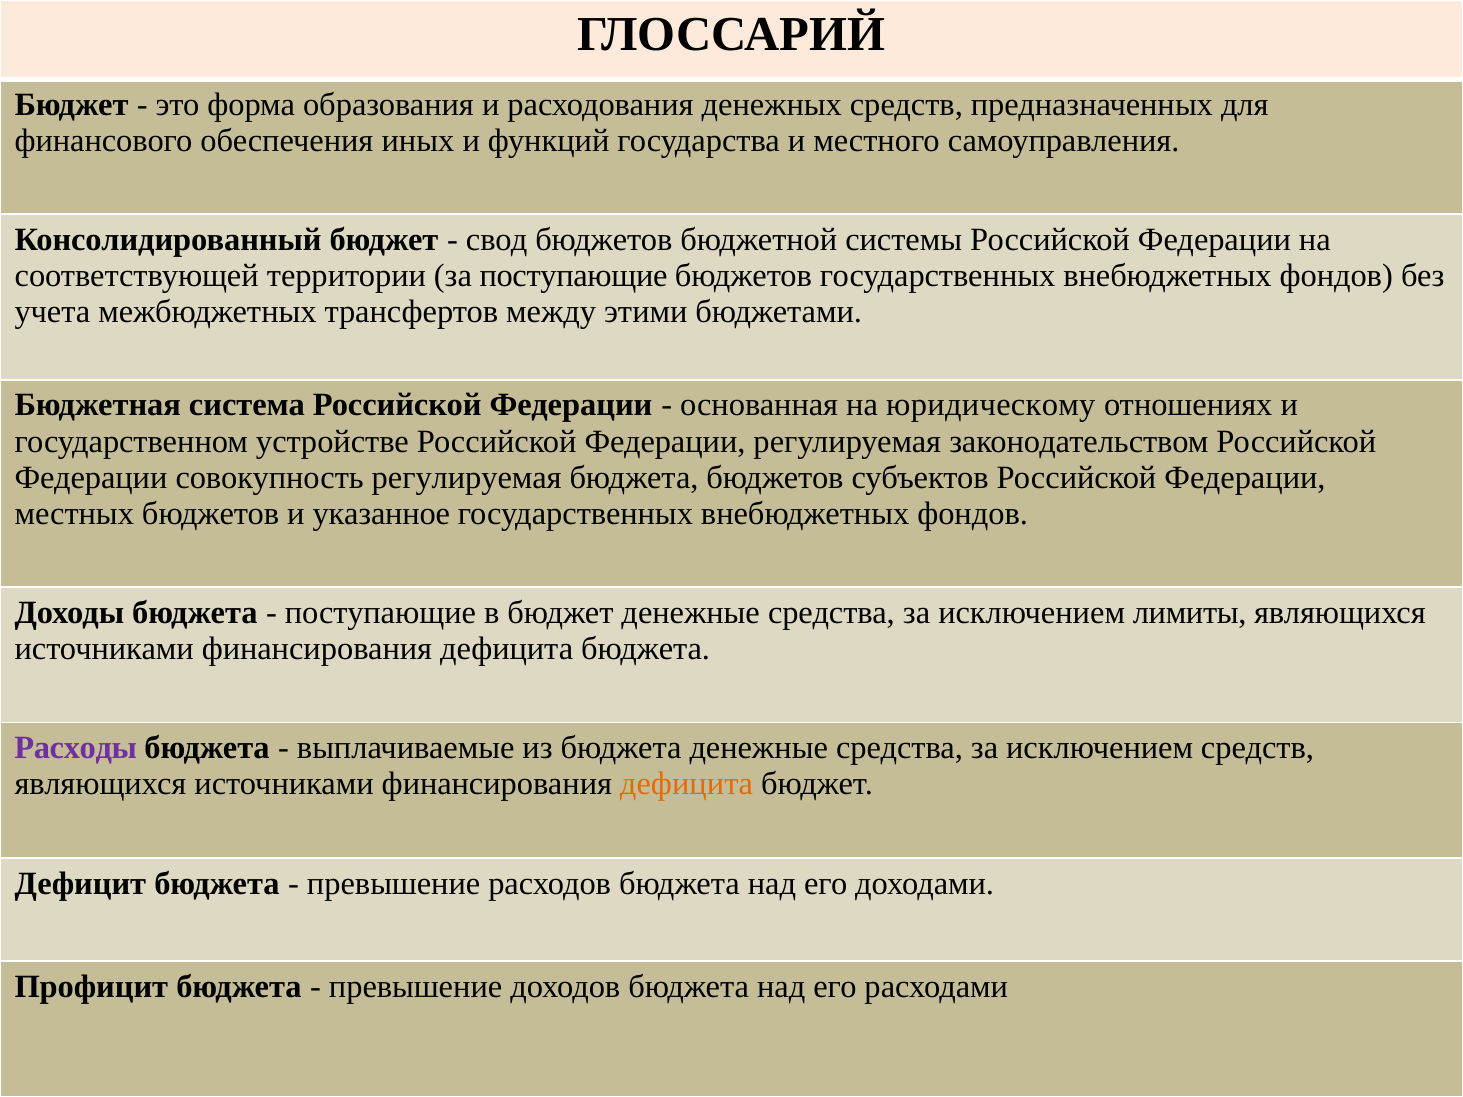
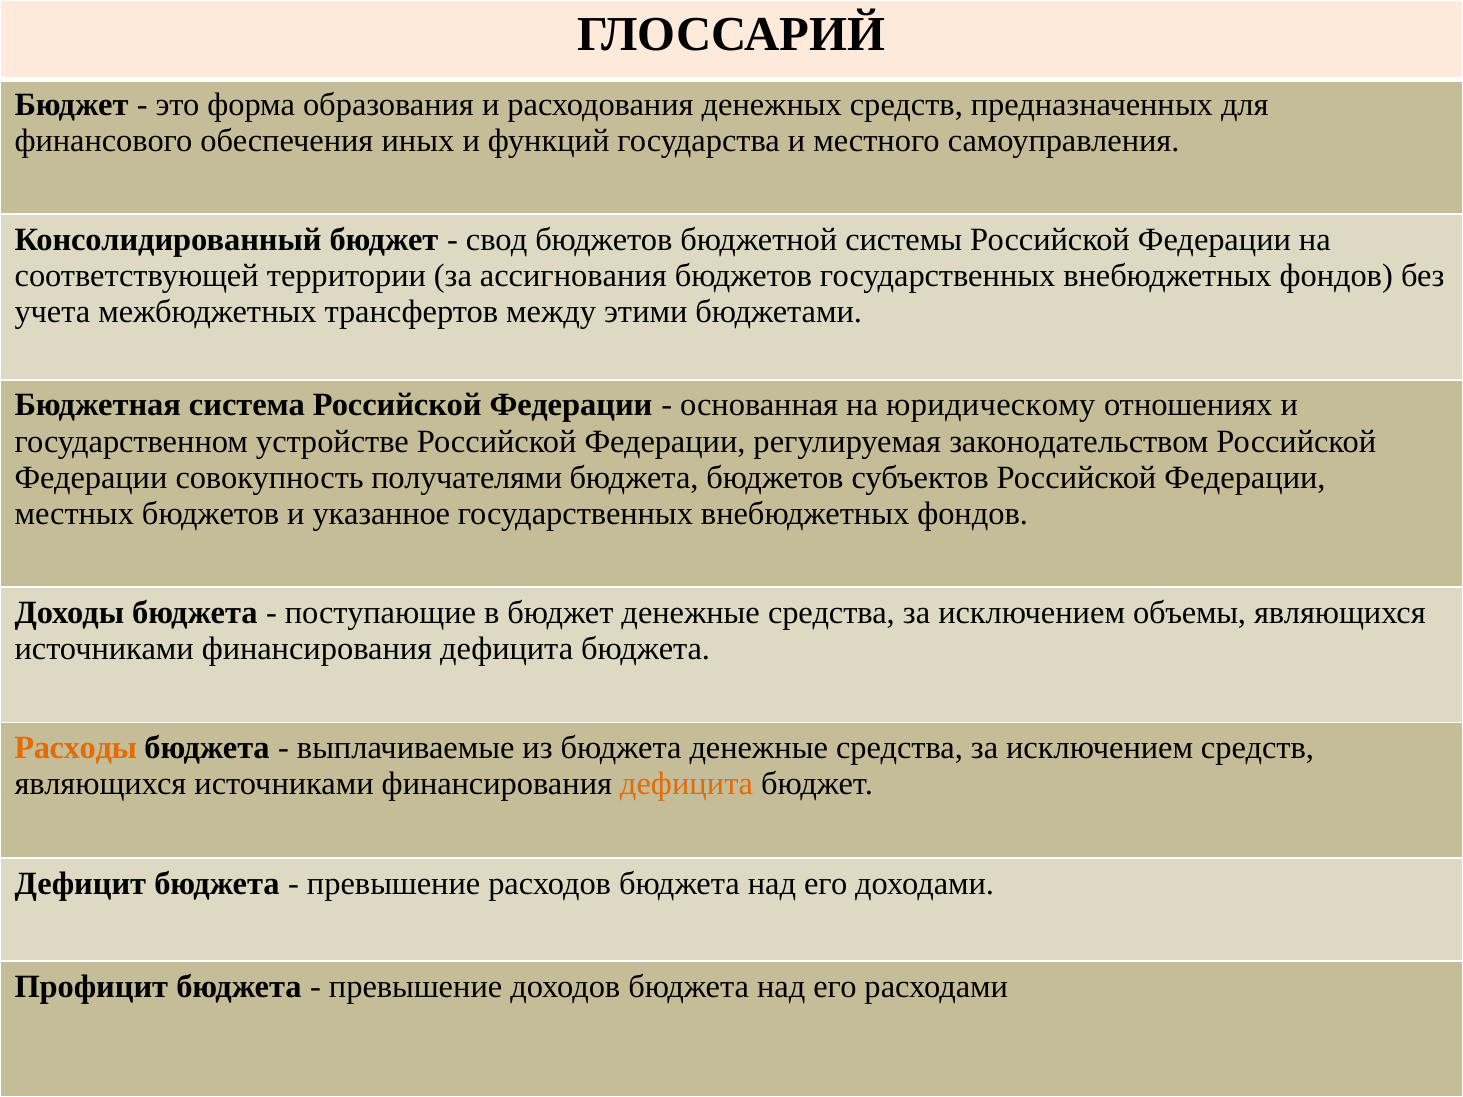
за поступающие: поступающие -> ассигнования
совокупность регулируемая: регулируемая -> получателями
лимиты: лимиты -> объемы
Расходы colour: purple -> orange
